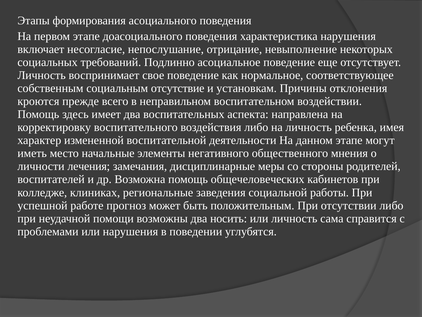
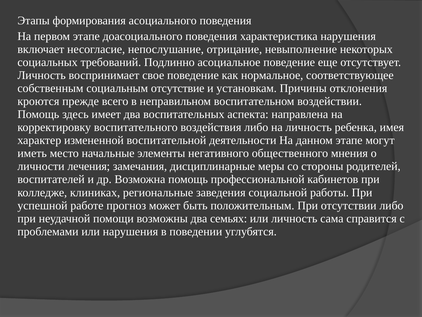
общечеловеческих: общечеловеческих -> профессиональной
носить: носить -> семьях
